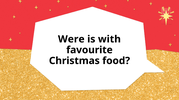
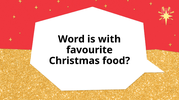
Were: Were -> Word
